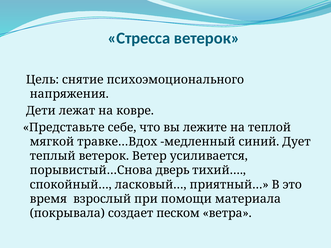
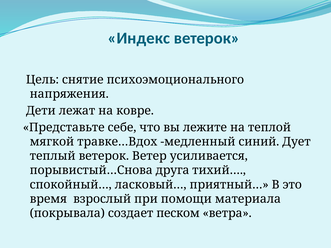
Стресса: Стресса -> Индекс
дверь: дверь -> друга
